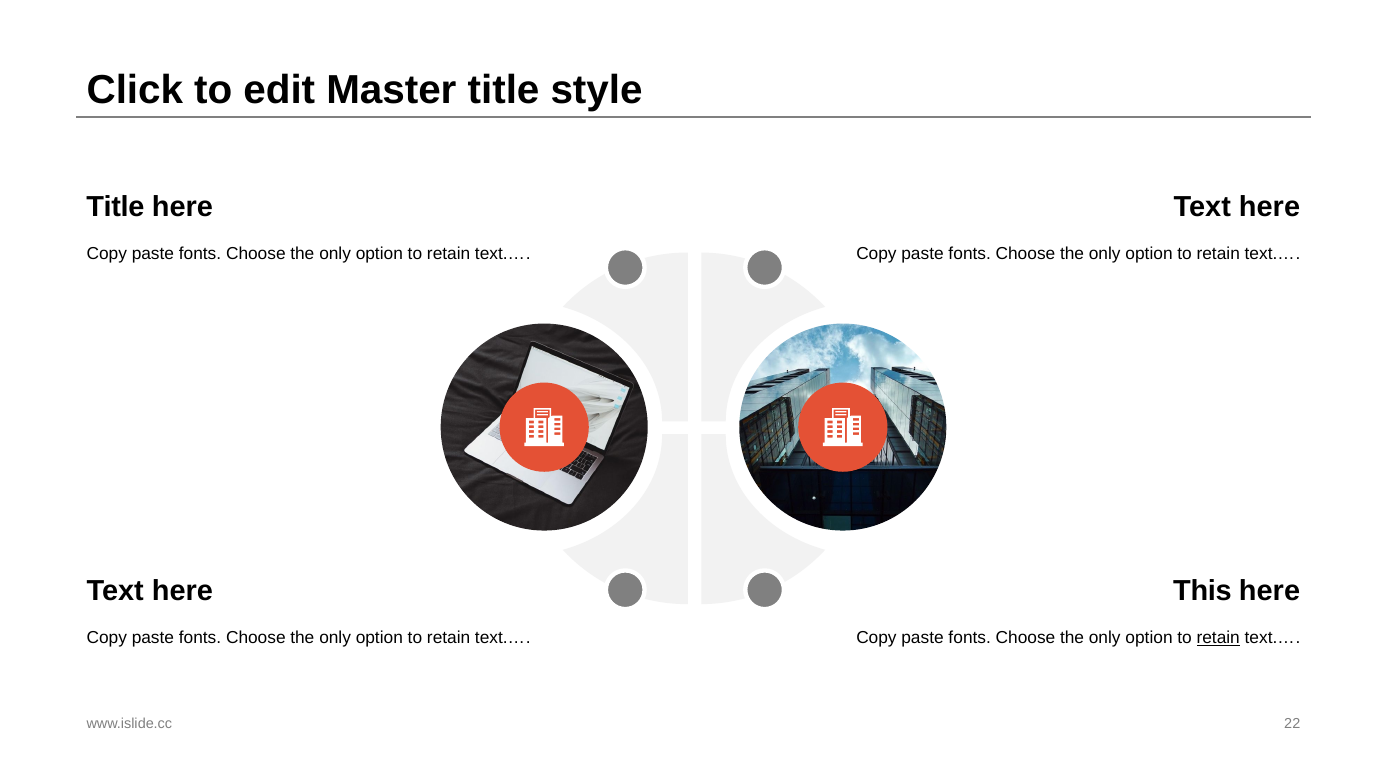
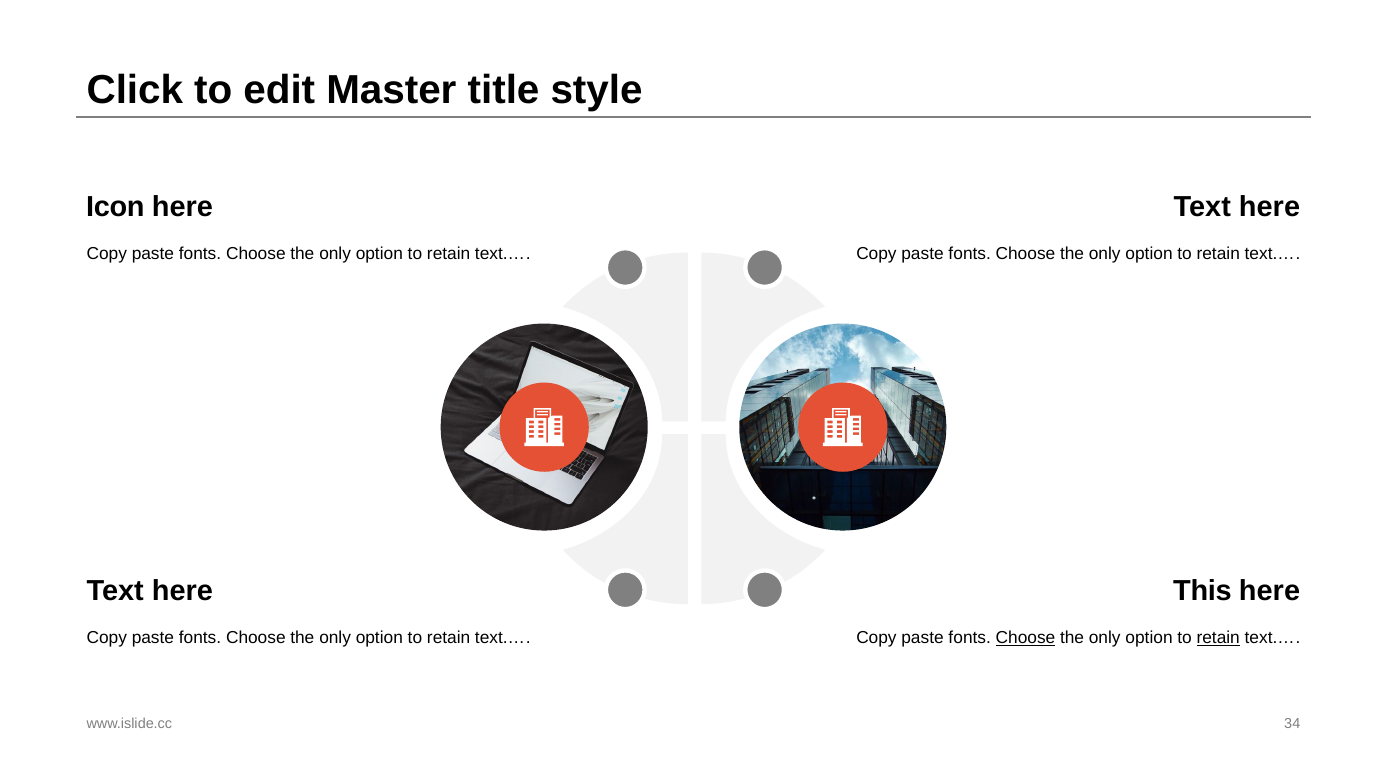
Title at (115, 207): Title -> Icon
Choose at (1026, 638) underline: none -> present
22: 22 -> 34
